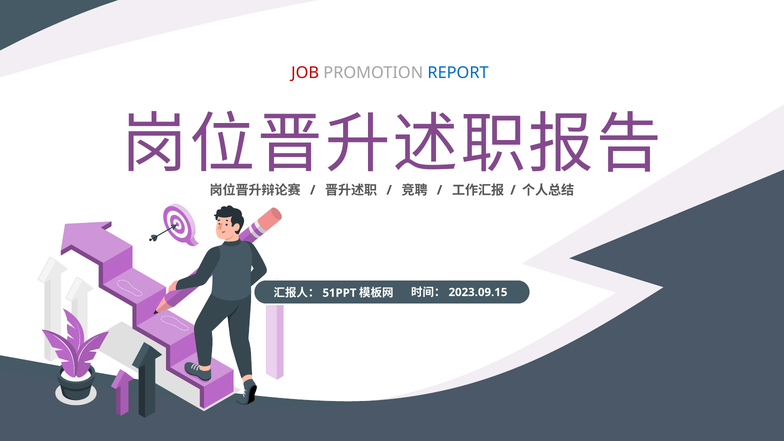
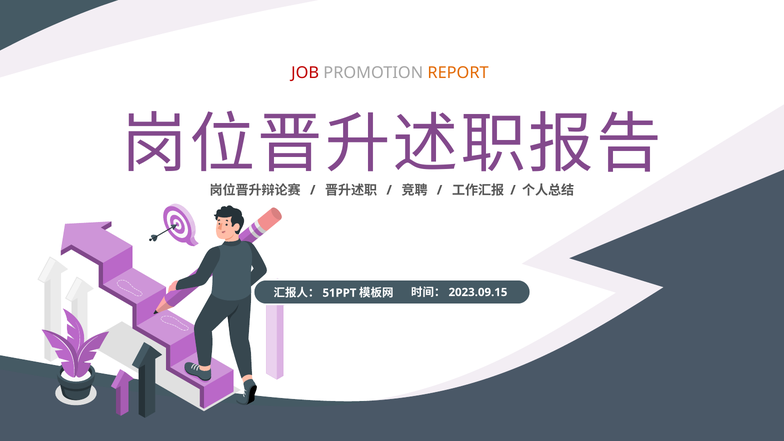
REPORT colour: blue -> orange
